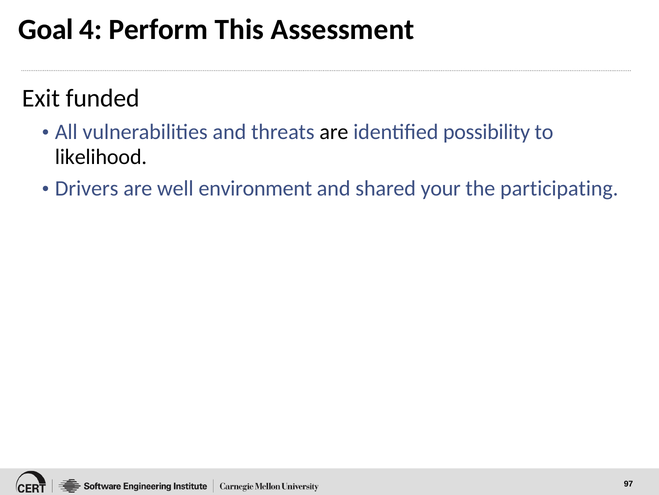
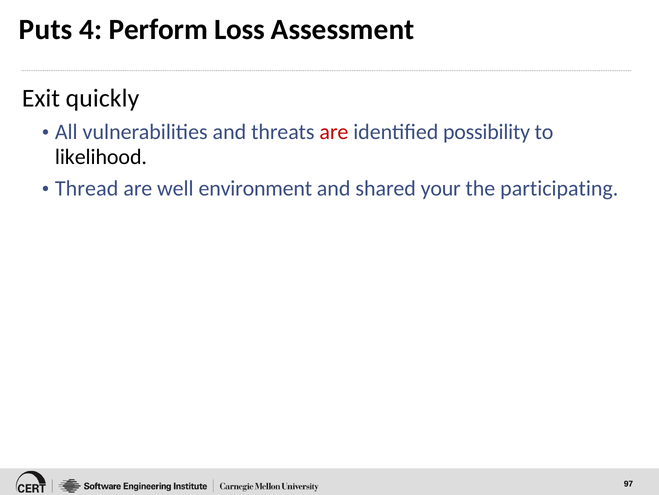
Goal: Goal -> Puts
This: This -> Loss
funded: funded -> quickly
are at (334, 132) colour: black -> red
Drivers: Drivers -> Thread
